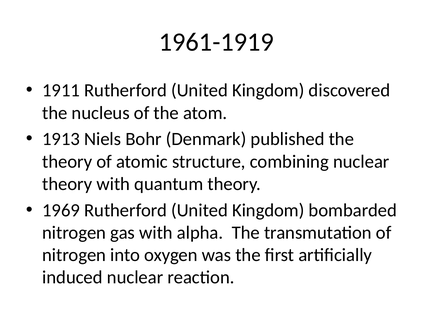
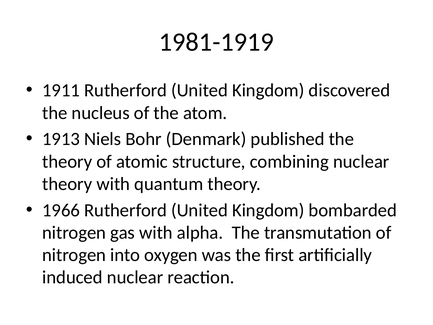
1961-1919: 1961-1919 -> 1981-1919
1969: 1969 -> 1966
